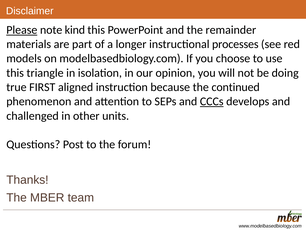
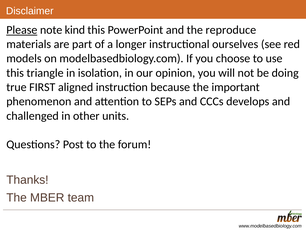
remainder: remainder -> reproduce
processes: processes -> ourselves
continued: continued -> important
CCCs underline: present -> none
